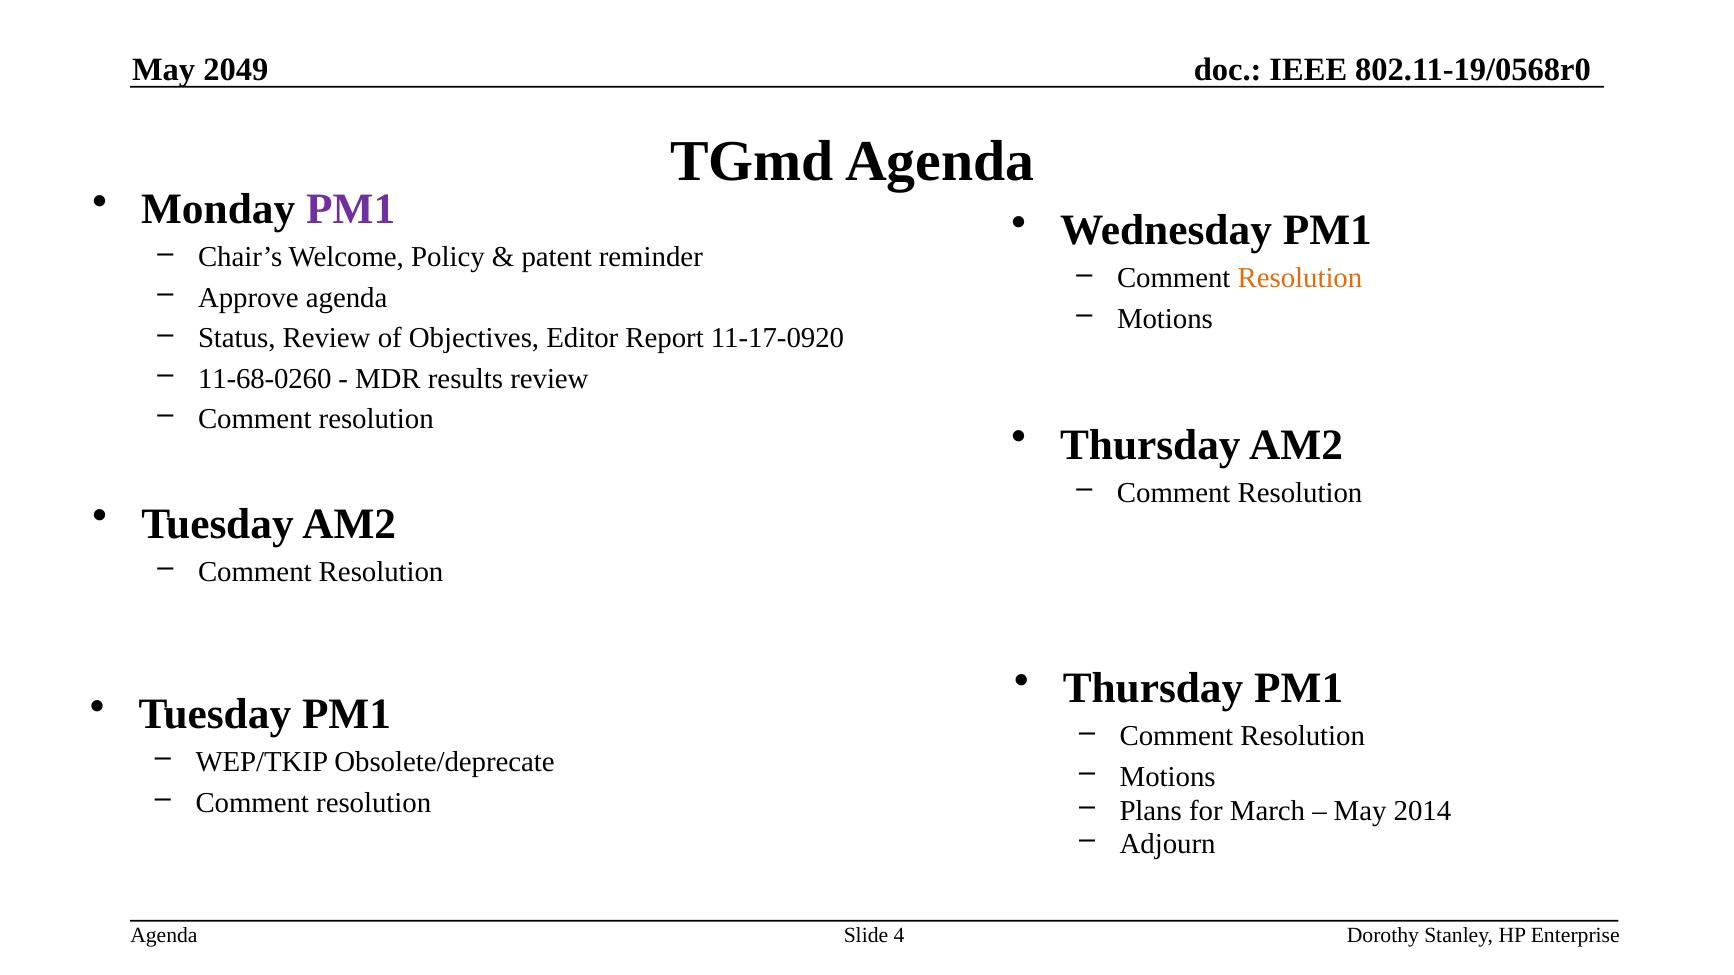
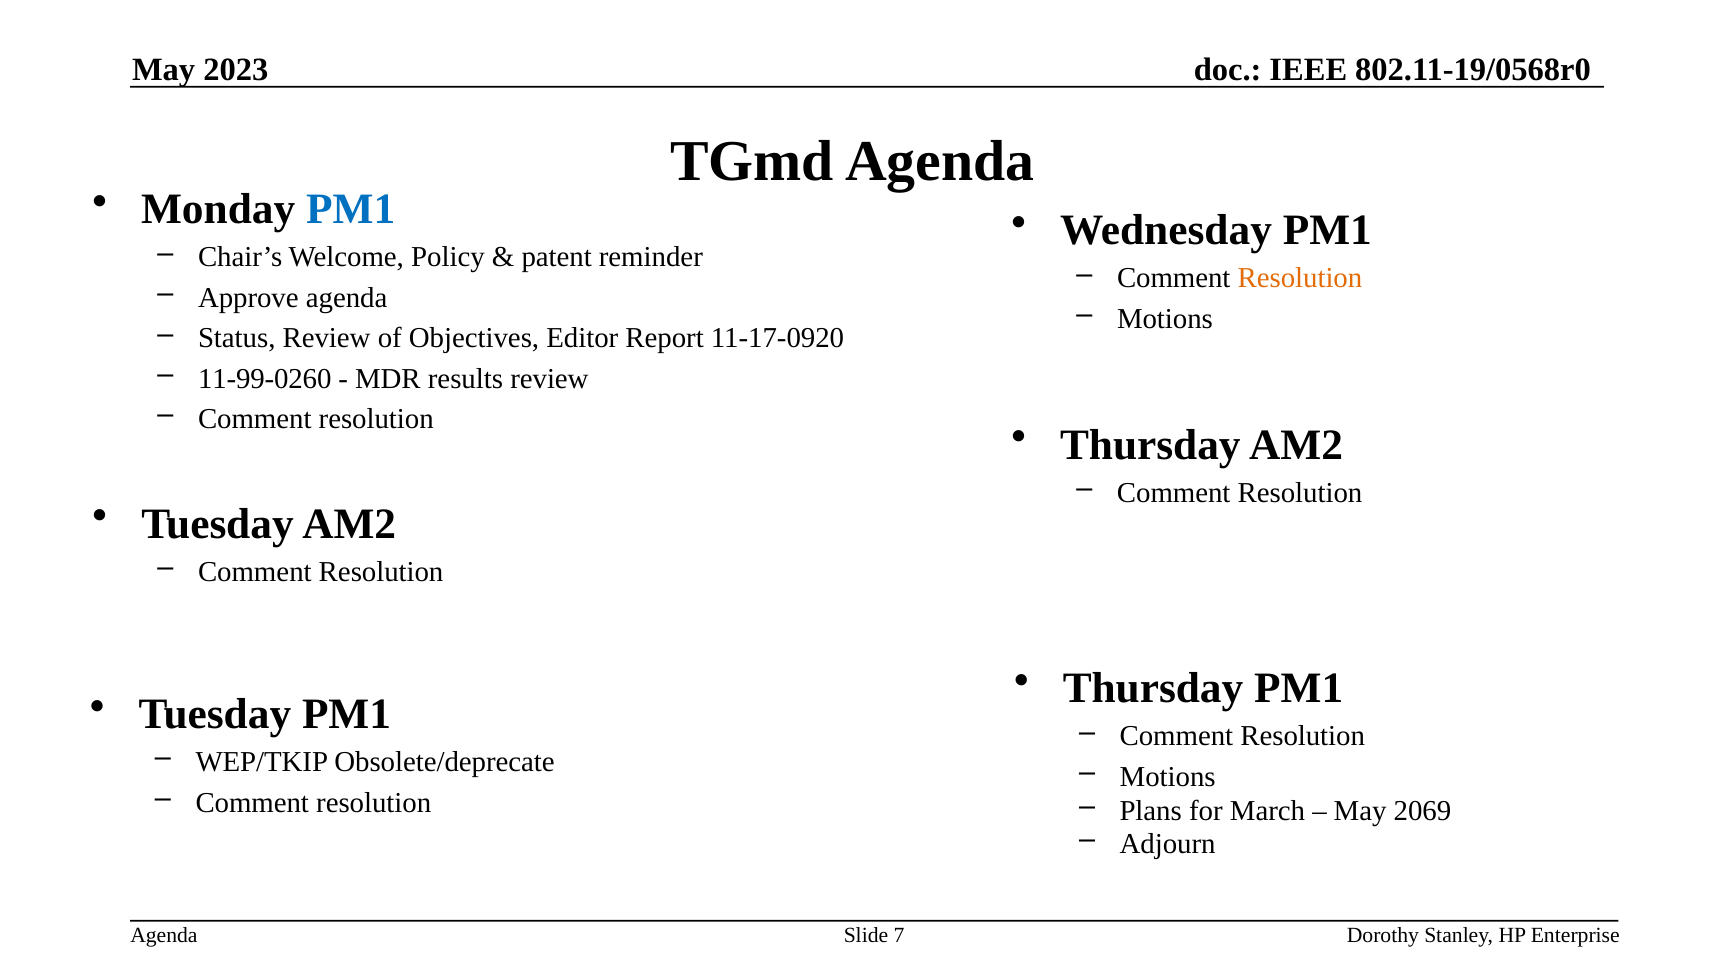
2049: 2049 -> 2023
PM1 at (351, 210) colour: purple -> blue
11-68-0260: 11-68-0260 -> 11-99-0260
2014: 2014 -> 2069
4: 4 -> 7
